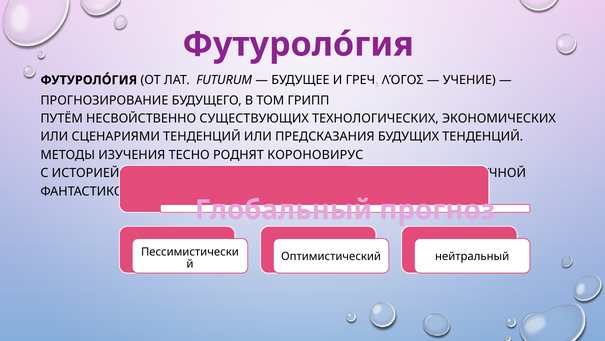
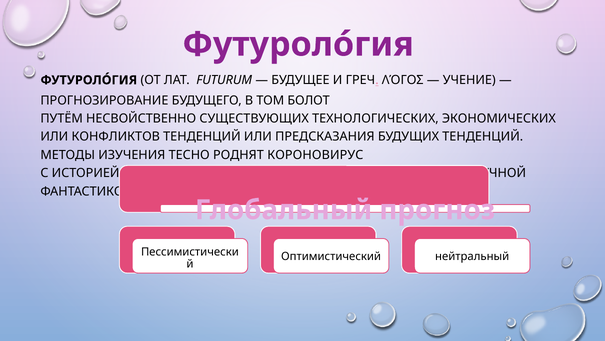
ГРИПП: ГРИПП -> БОЛОТ
СЦЕНАРИЯМИ: СЦЕНАРИЯМИ -> КОНФЛИКТОВ
